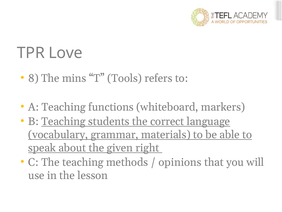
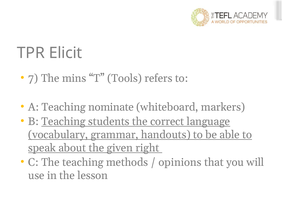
Love: Love -> Elicit
8: 8 -> 7
functions: functions -> nominate
materials: materials -> handouts
